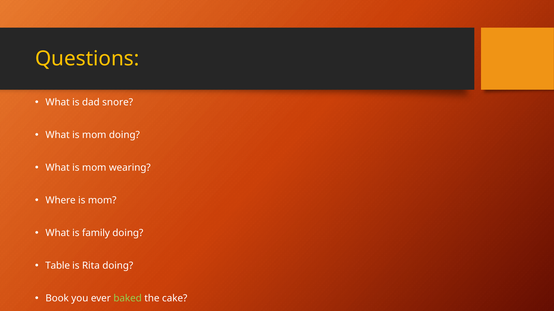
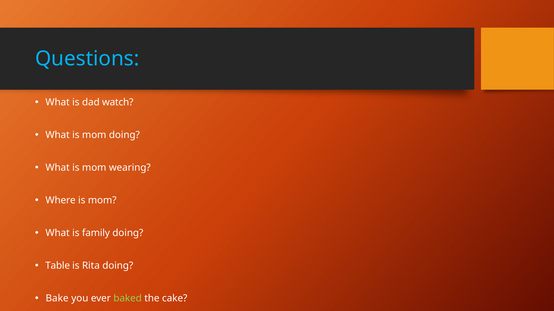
Questions colour: yellow -> light blue
snore: snore -> watch
Book: Book -> Bake
